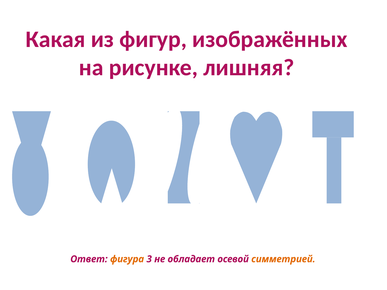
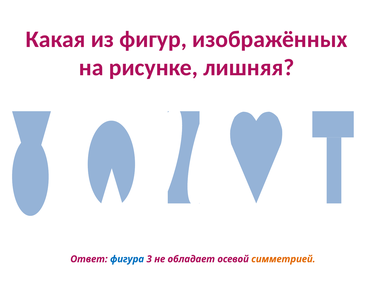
фигура colour: orange -> blue
